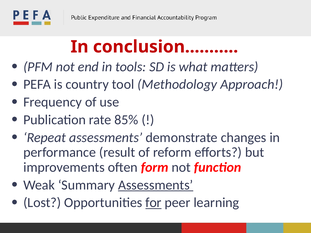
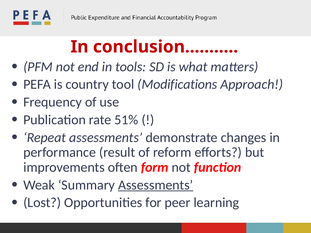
Methodology: Methodology -> Modifications
85%: 85% -> 51%
for underline: present -> none
